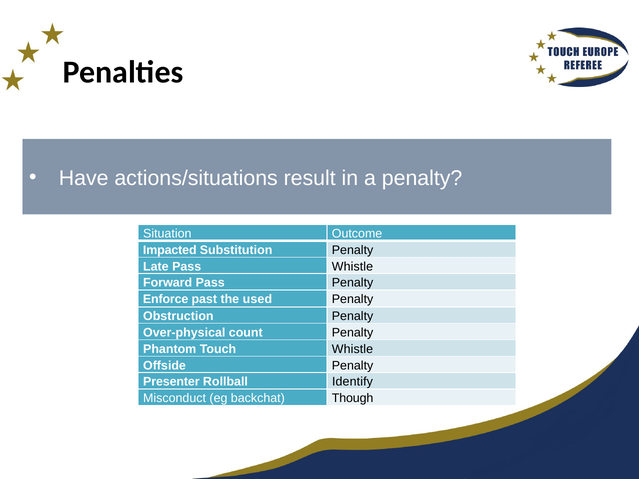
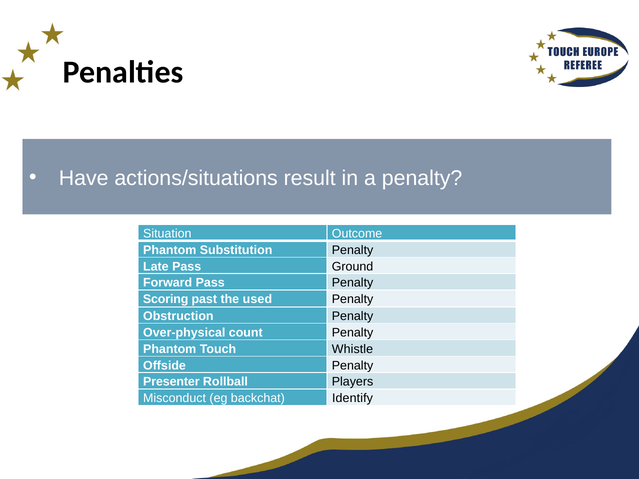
Impacted at (170, 250): Impacted -> Phantom
Pass Whistle: Whistle -> Ground
Enforce: Enforce -> Scoring
Identify: Identify -> Players
Though: Though -> Identify
